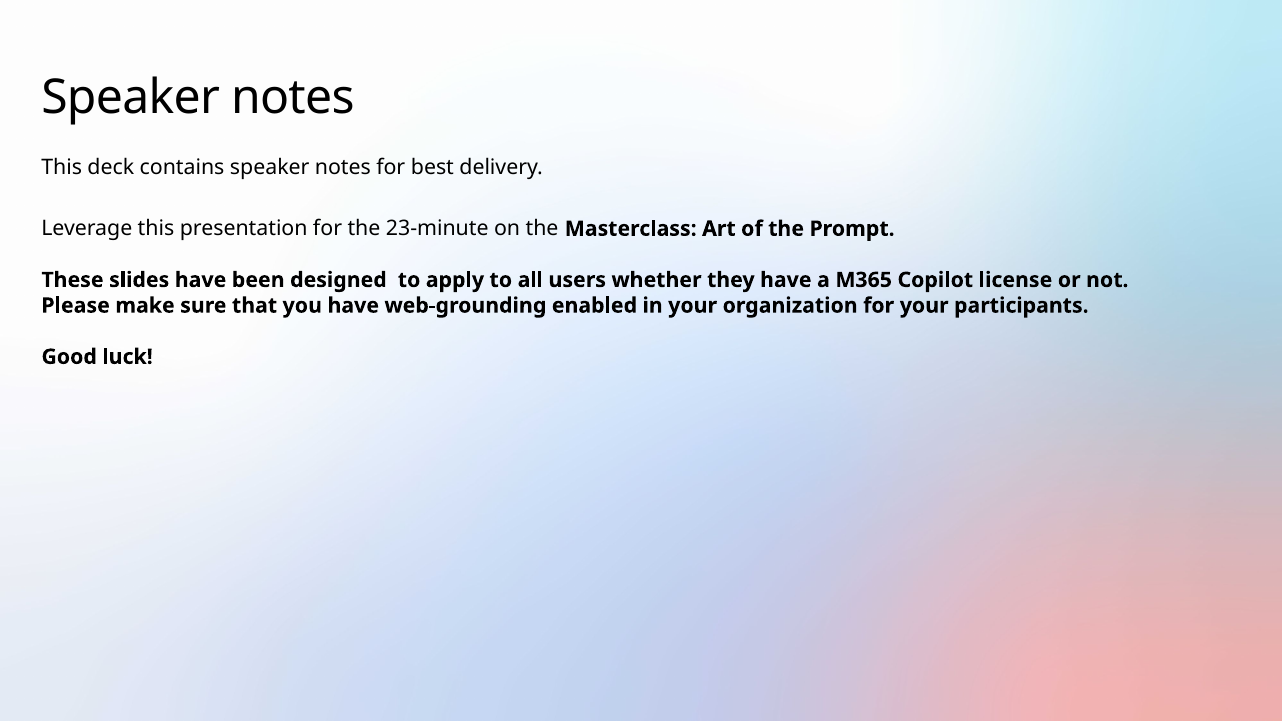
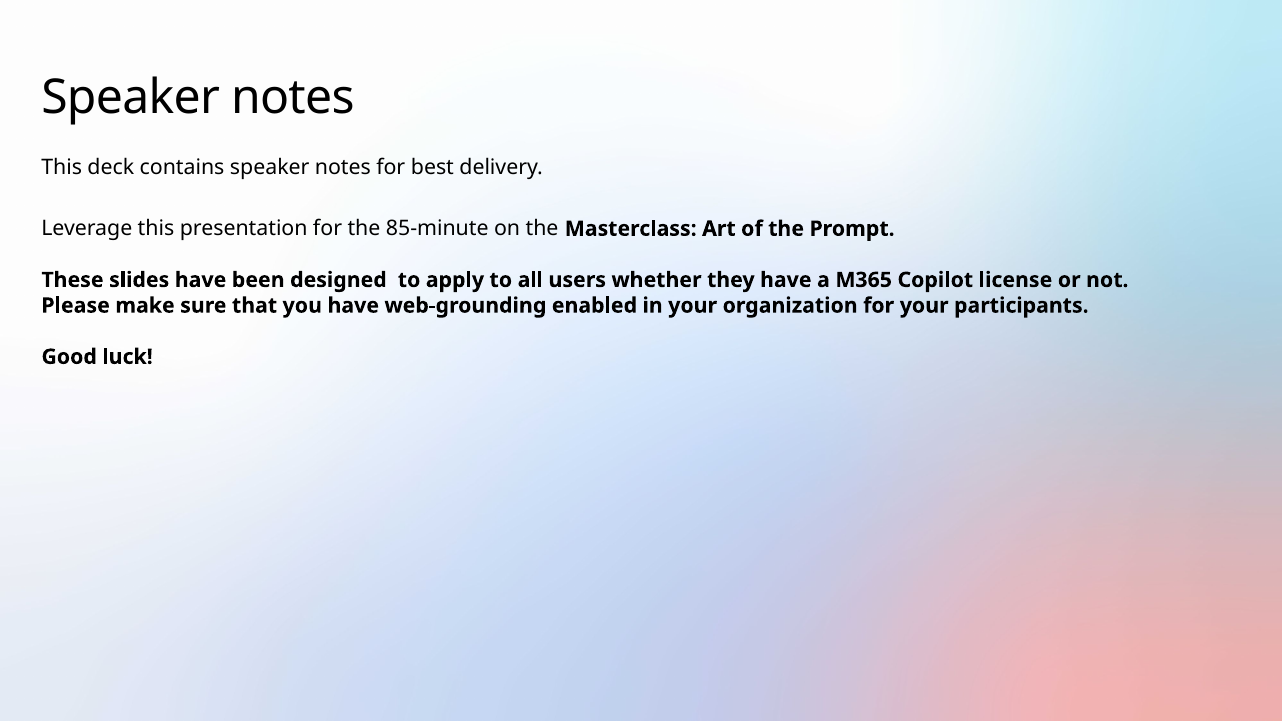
23-minute: 23-minute -> 85-minute
